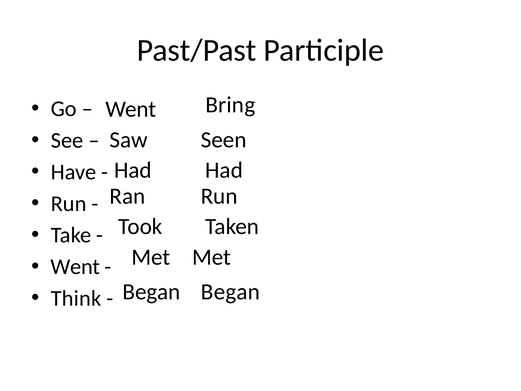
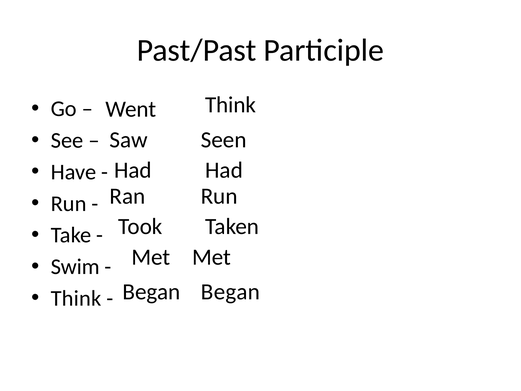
Bring at (230, 105): Bring -> Think
Went at (75, 267): Went -> Swim
